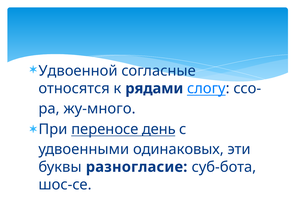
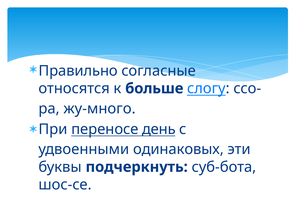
Удвоенной: Удвоенной -> Правильно
рядами: рядами -> больше
разногласие: разногласие -> подчеркнуть
